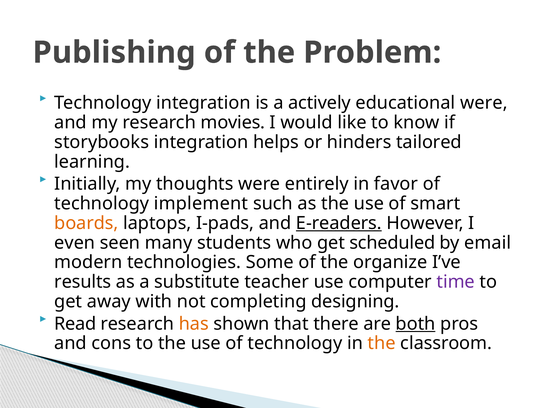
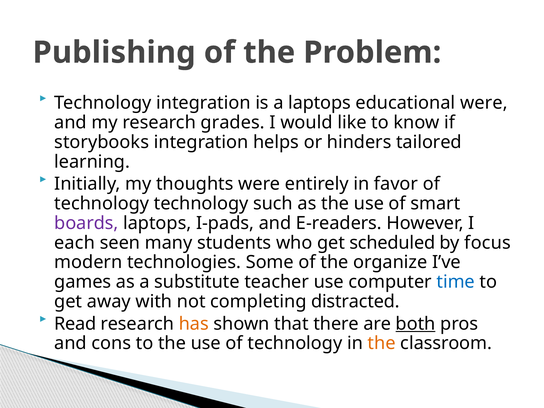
a actively: actively -> laptops
movies: movies -> grades
technology implement: implement -> technology
boards colour: orange -> purple
E-readers underline: present -> none
even: even -> each
email: email -> focus
results: results -> games
time colour: purple -> blue
designing: designing -> distracted
